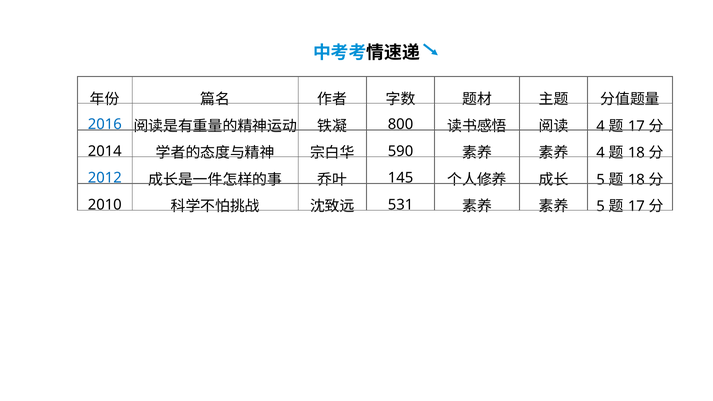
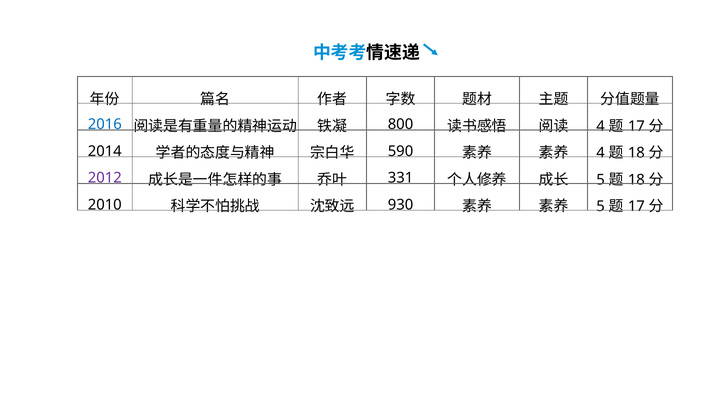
2012 colour: blue -> purple
145: 145 -> 331
531: 531 -> 930
